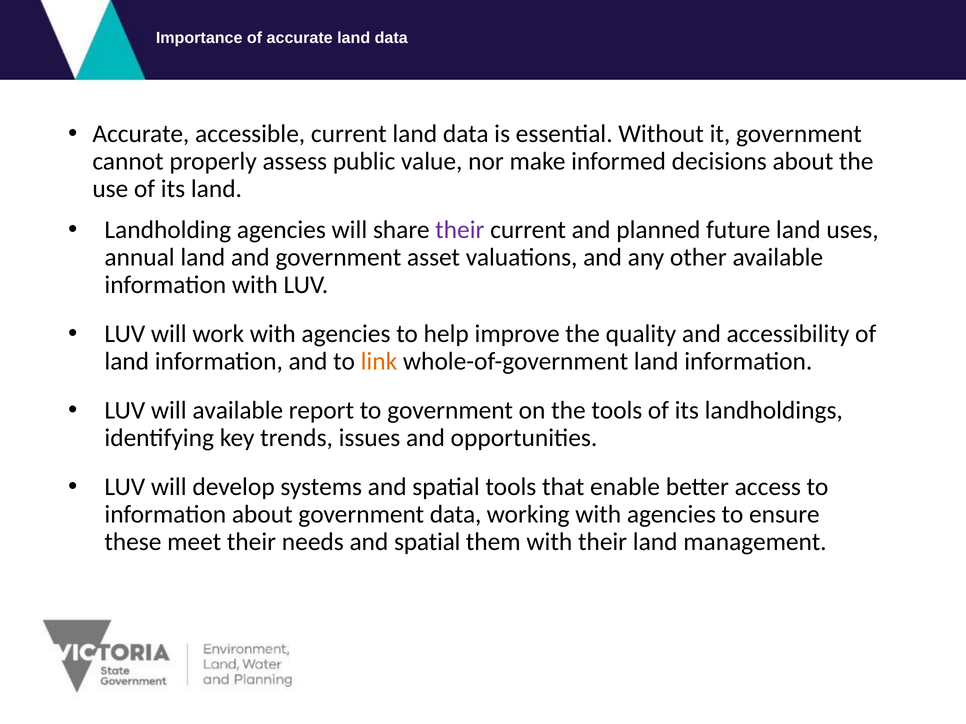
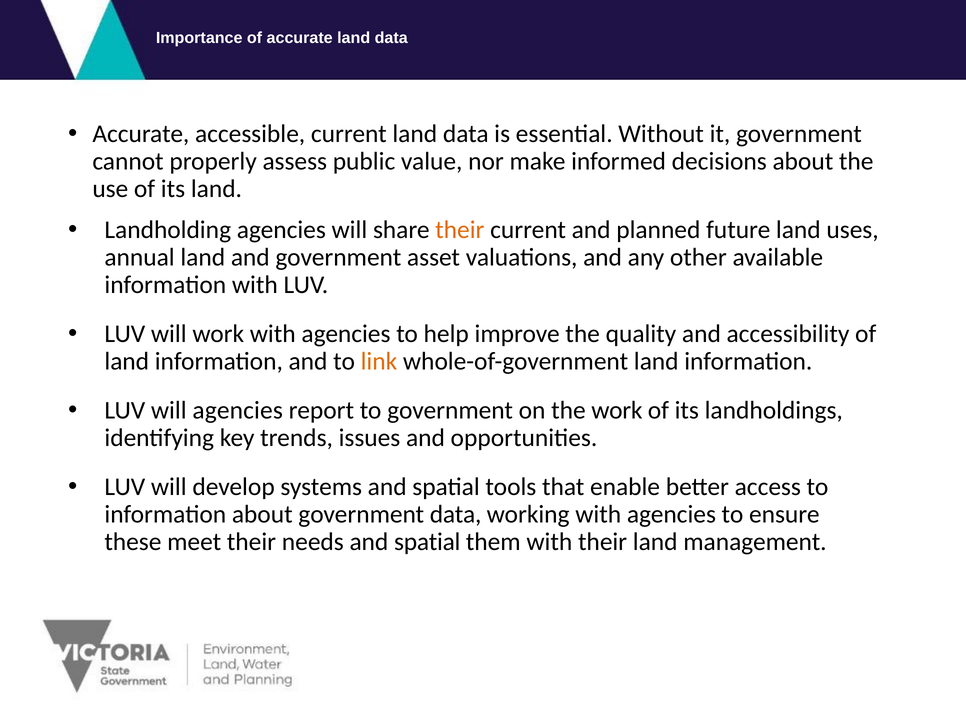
their at (460, 230) colour: purple -> orange
will available: available -> agencies
the tools: tools -> work
